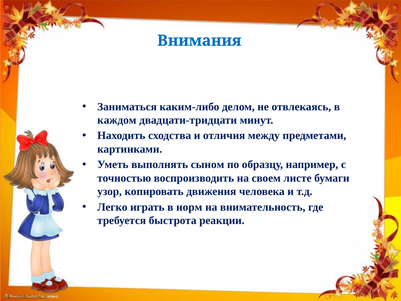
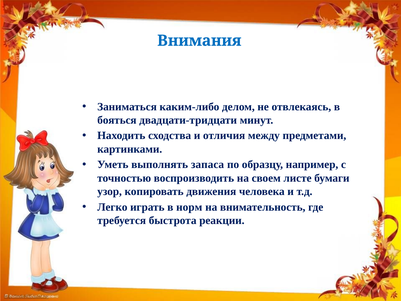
каждом: каждом -> бояться
сыном: сыном -> запаса
